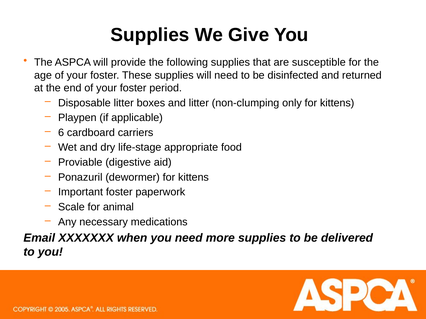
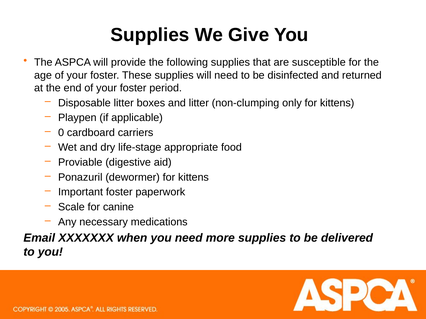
6: 6 -> 0
animal: animal -> canine
